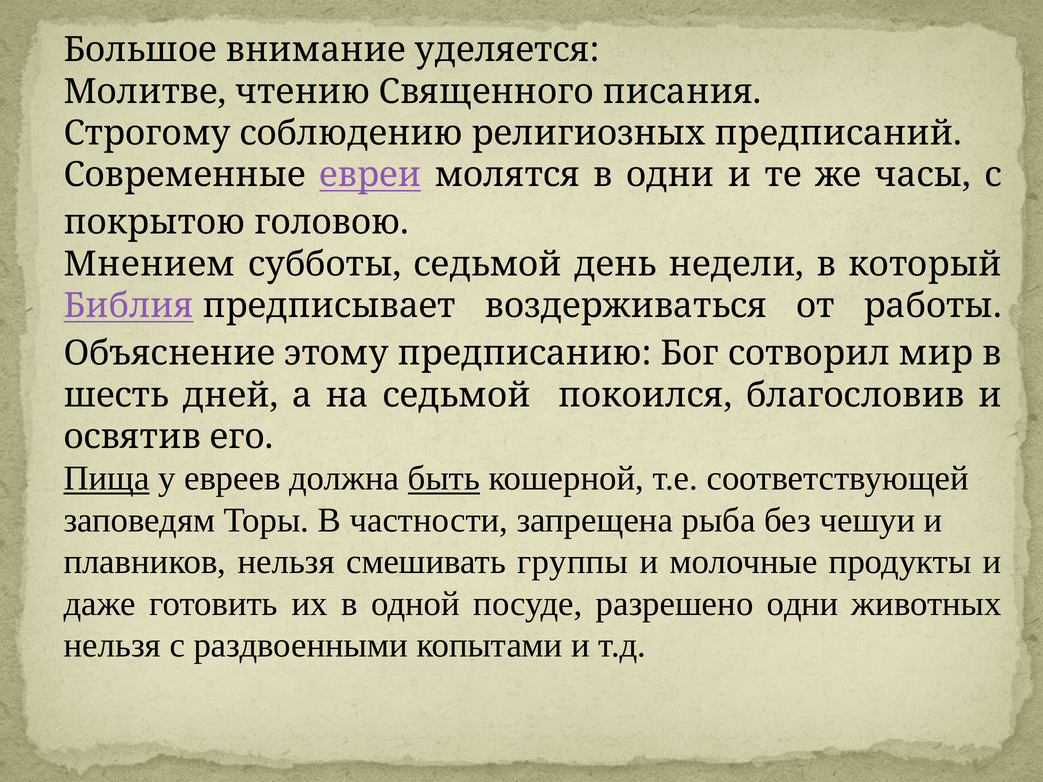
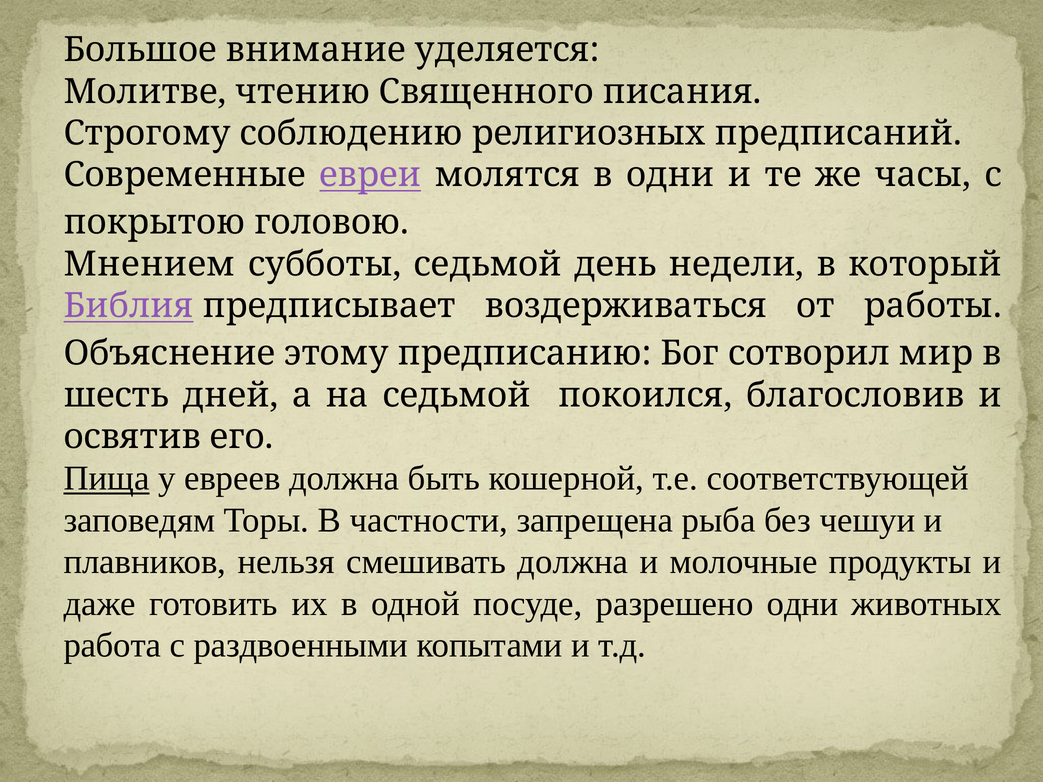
быть underline: present -> none
смешивать группы: группы -> должна
нельзя at (112, 645): нельзя -> работа
